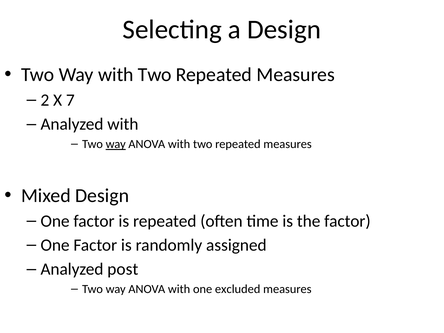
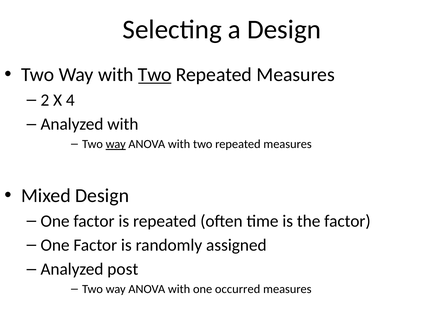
Two at (155, 75) underline: none -> present
7: 7 -> 4
excluded: excluded -> occurred
